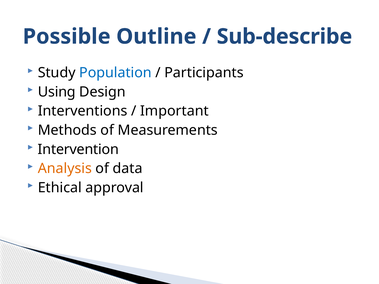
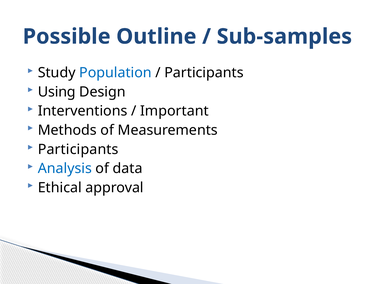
Sub-describe: Sub-describe -> Sub-samples
Intervention at (78, 149): Intervention -> Participants
Analysis colour: orange -> blue
